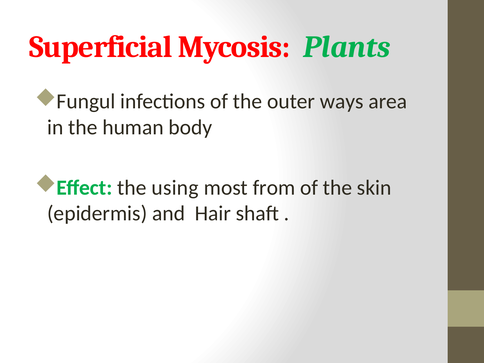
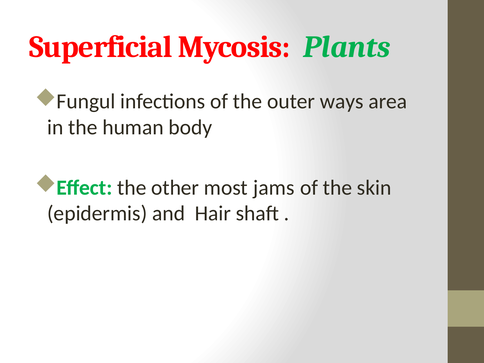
using: using -> other
from: from -> jams
